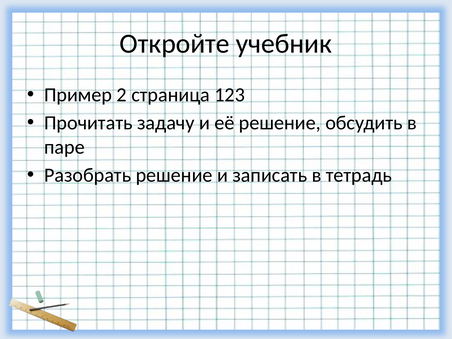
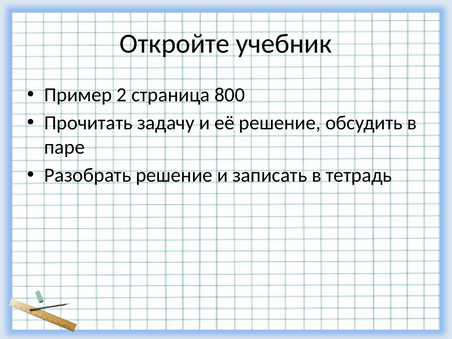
123: 123 -> 800
